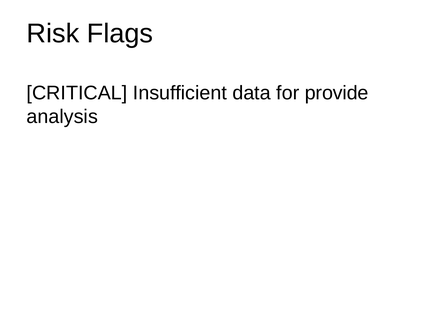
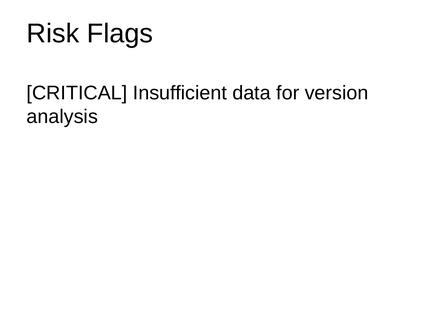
provide: provide -> version
